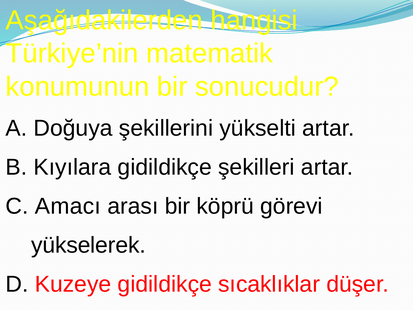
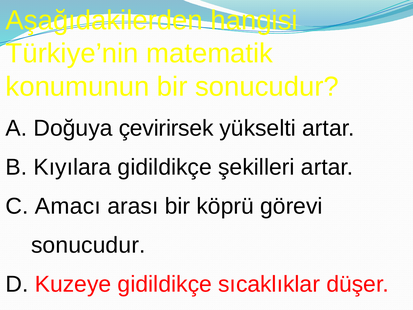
şekillerini: şekillerini -> çevirirsek
yükselerek at (88, 245): yükselerek -> sonucudur
